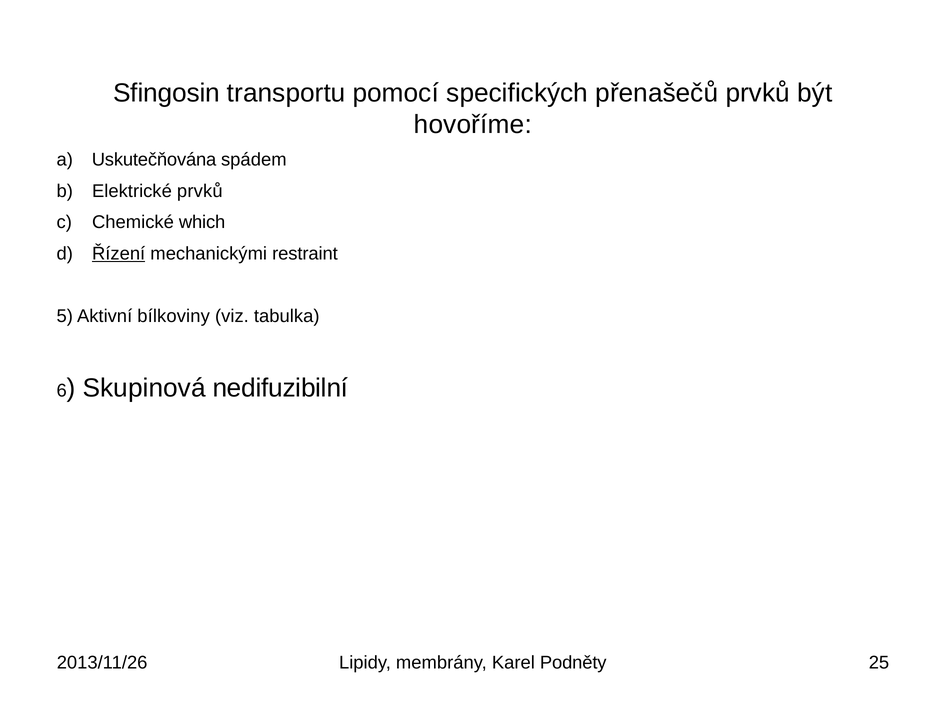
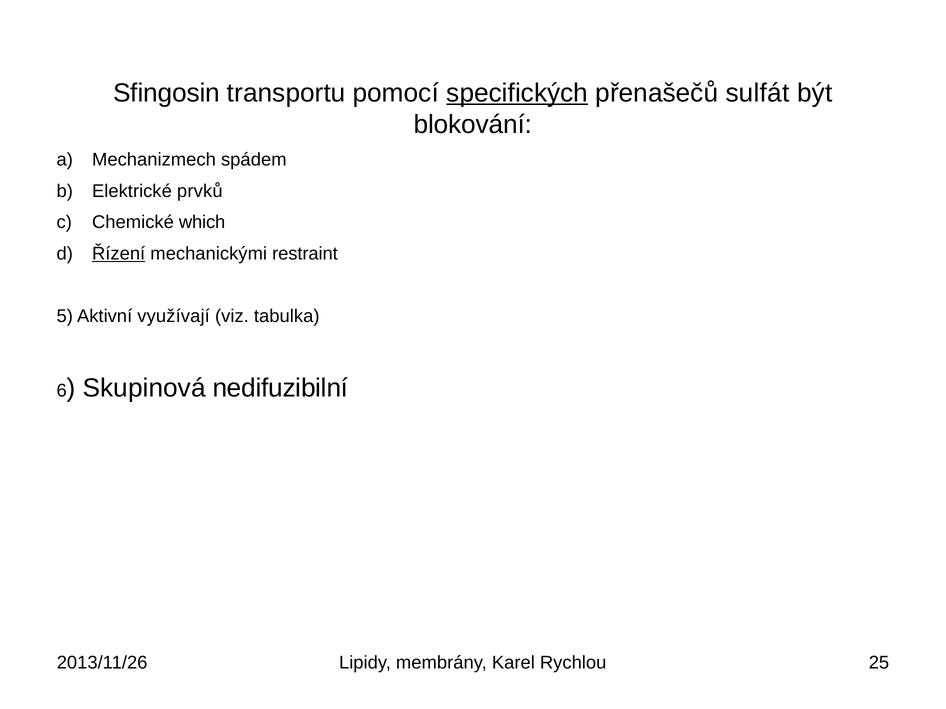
specifických underline: none -> present
přenašečů prvků: prvků -> sulfát
hovoříme: hovoříme -> blokování
Uskutečňována: Uskutečňována -> Mechanizmech
bílkoviny: bílkoviny -> využívají
Podněty: Podněty -> Rychlou
